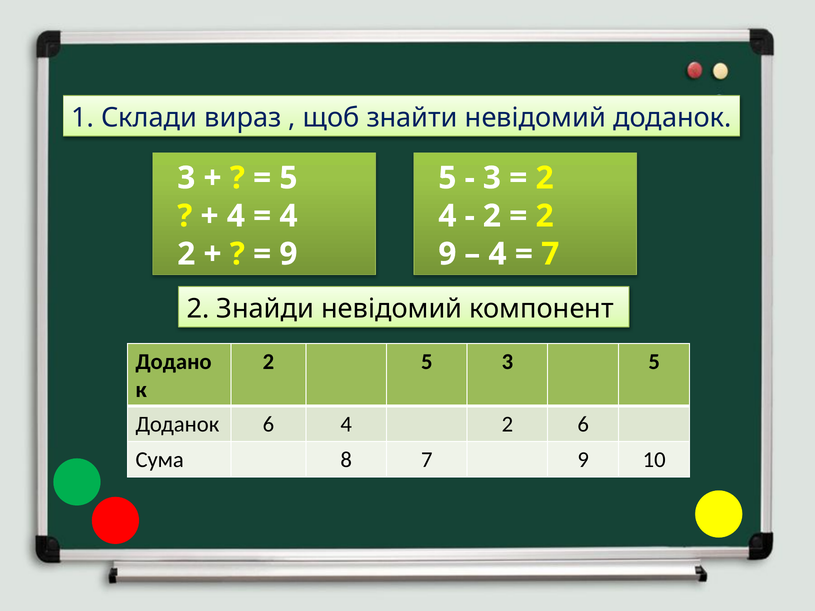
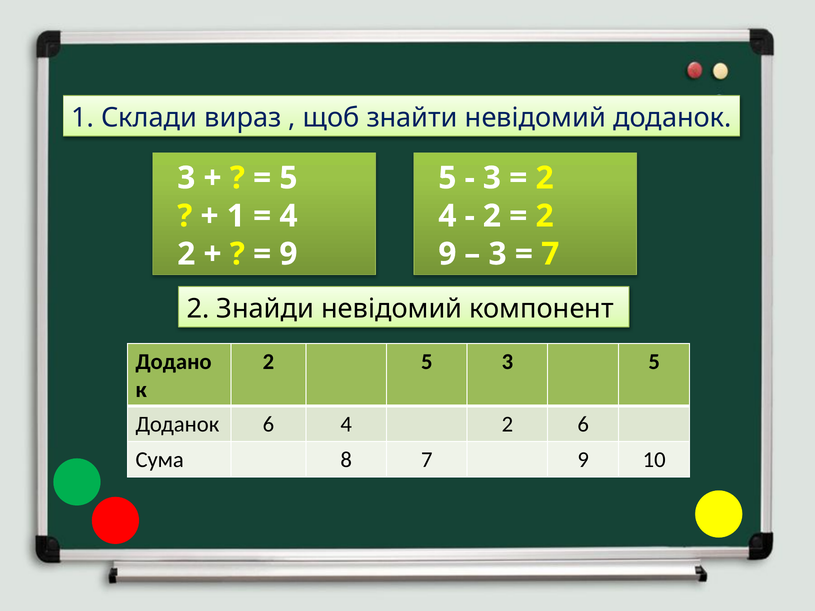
4 at (236, 216): 4 -> 1
4 at (498, 254): 4 -> 3
